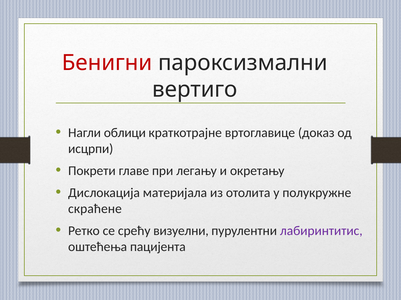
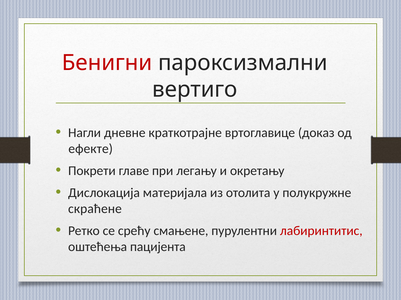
oблици: oблици -> днeвнe
исцрпи: исцрпи -> ефекте
визуелни: визуелни -> смањене
лабиринтитис colour: purple -> red
